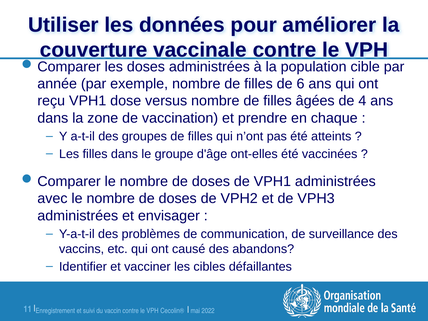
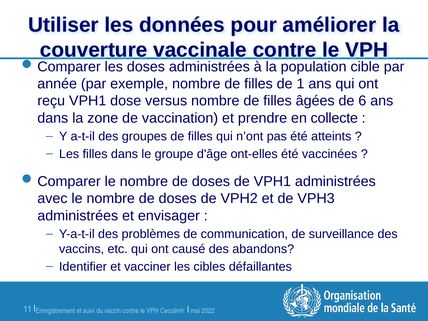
6: 6 -> 1
4: 4 -> 6
chaque: chaque -> collecte
